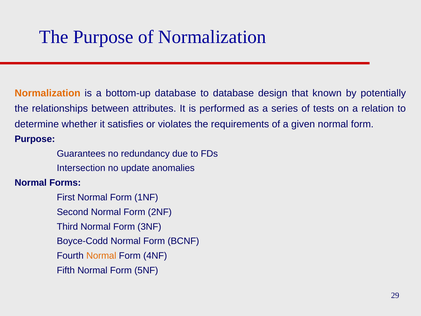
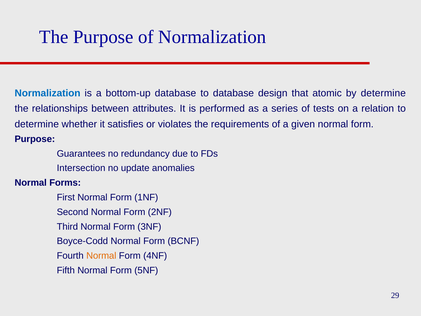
Normalization at (48, 93) colour: orange -> blue
known: known -> atomic
by potentially: potentially -> determine
